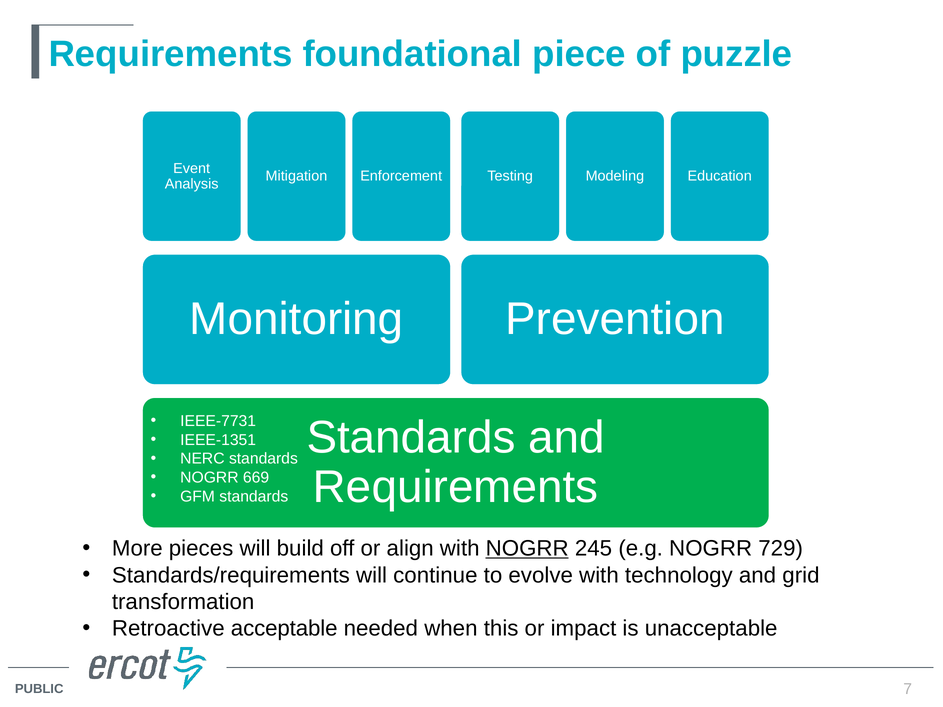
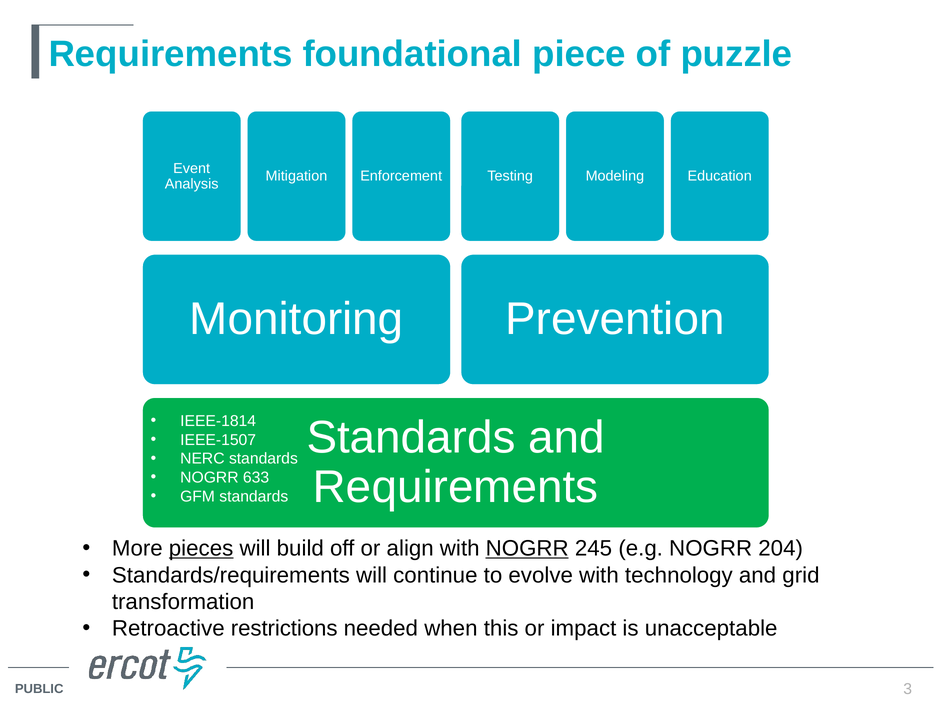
IEEE-7731: IEEE-7731 -> IEEE-1814
IEEE-1351: IEEE-1351 -> IEEE-1507
669: 669 -> 633
pieces underline: none -> present
729: 729 -> 204
acceptable: acceptable -> restrictions
7: 7 -> 3
